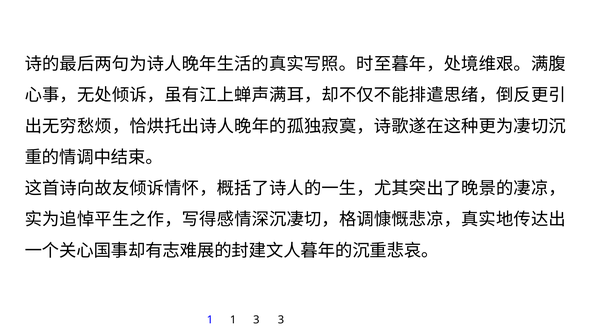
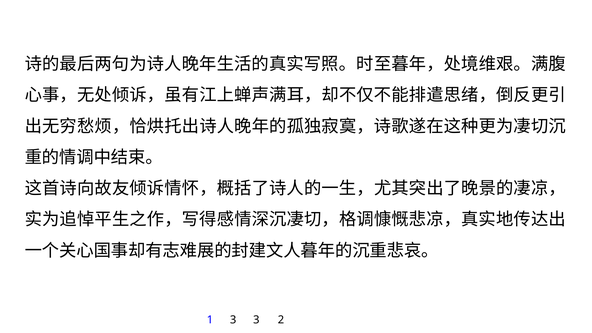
1 1: 1 -> 3
3 3: 3 -> 2
